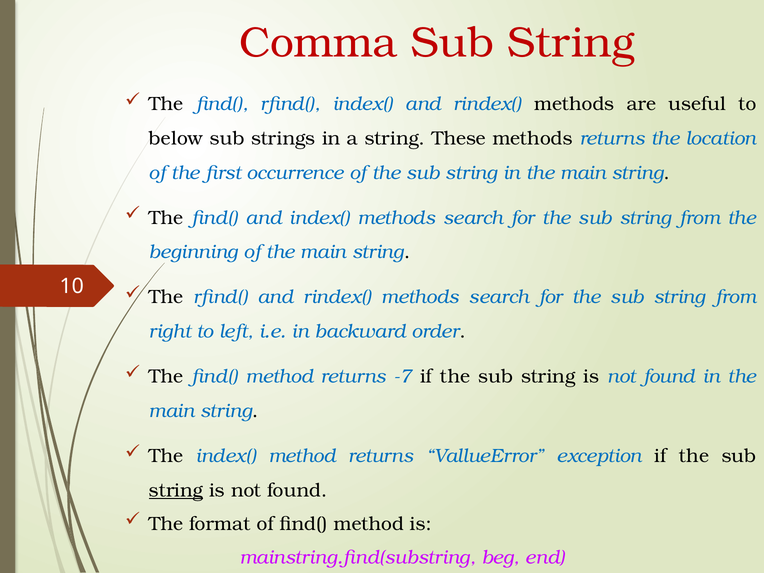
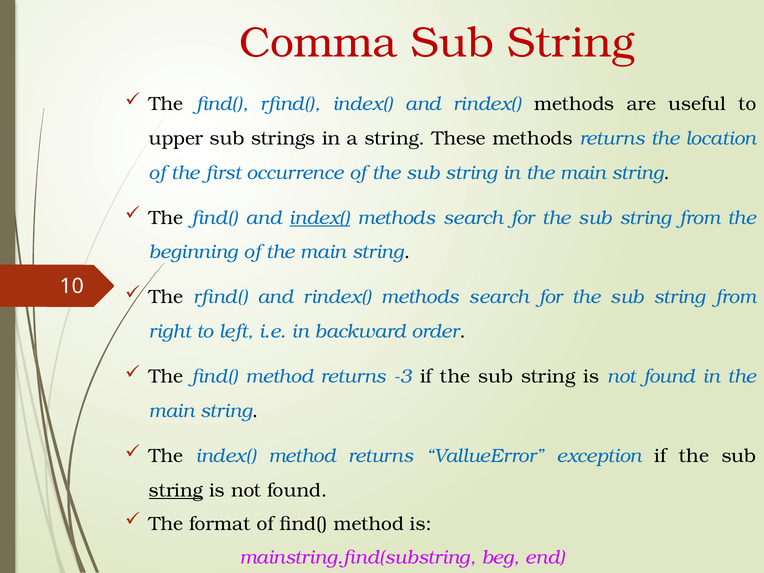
below: below -> upper
index( at (320, 218) underline: none -> present
-7: -7 -> -3
